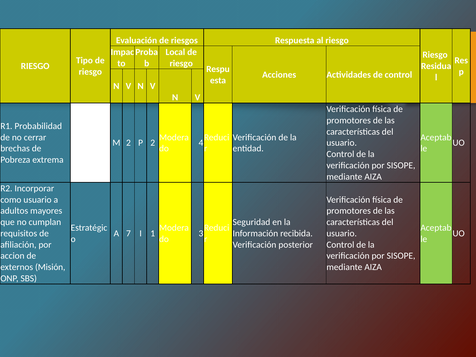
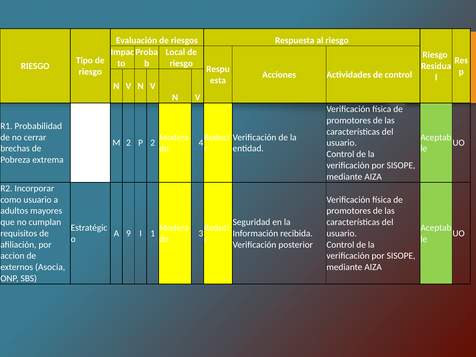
7: 7 -> 9
Misión: Misión -> Asocia
